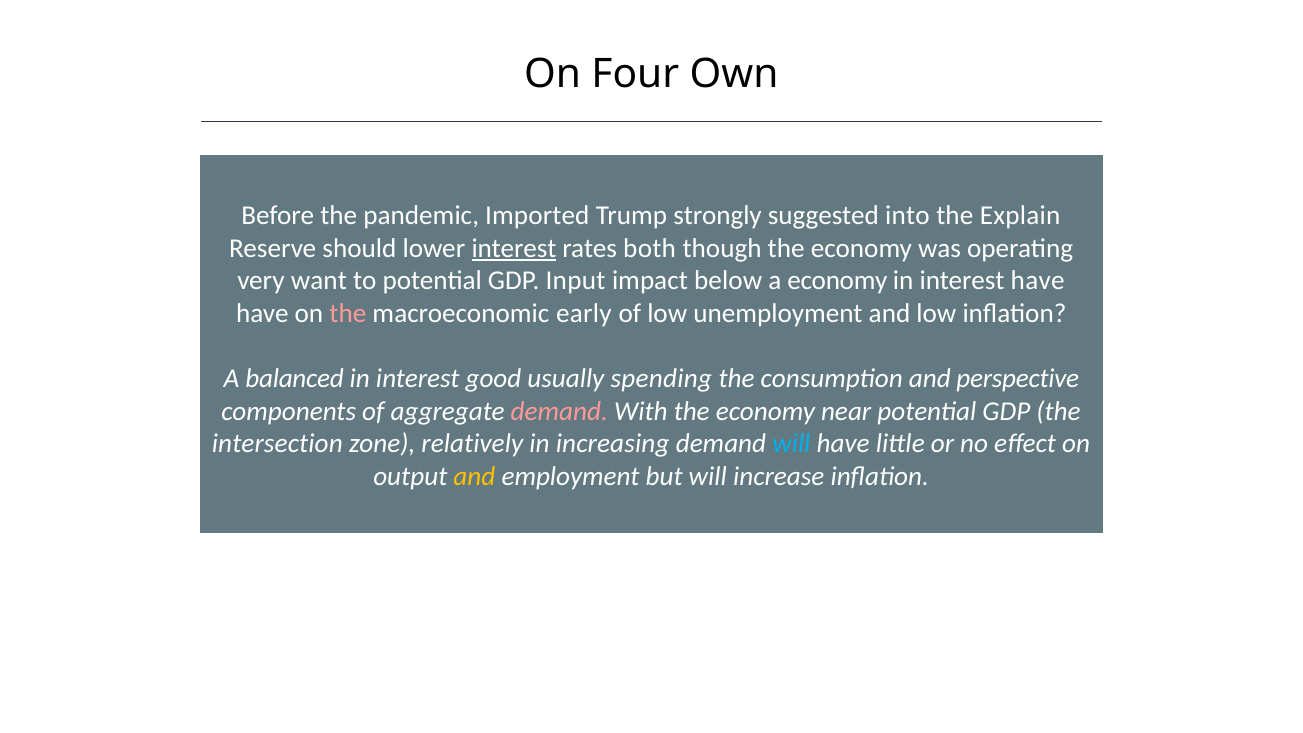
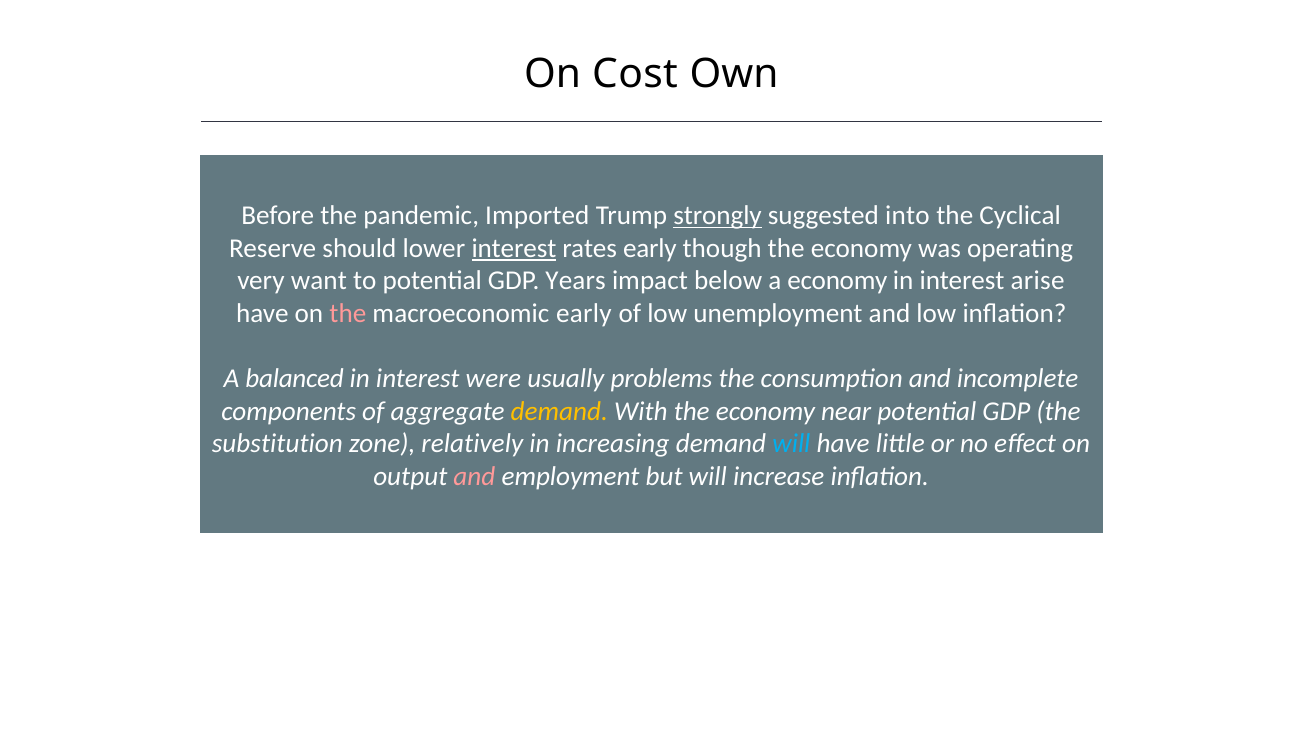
Four: Four -> Cost
strongly underline: none -> present
Explain: Explain -> Cyclical
rates both: both -> early
Input: Input -> Years
interest have: have -> arise
good: good -> were
spending: spending -> problems
perspective: perspective -> incomplete
demand at (559, 411) colour: pink -> yellow
intersection: intersection -> substitution
and at (474, 476) colour: yellow -> pink
